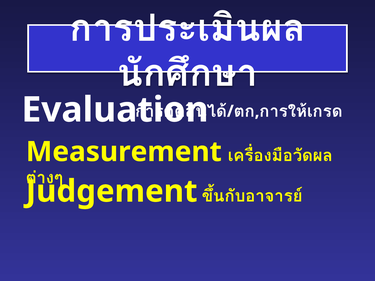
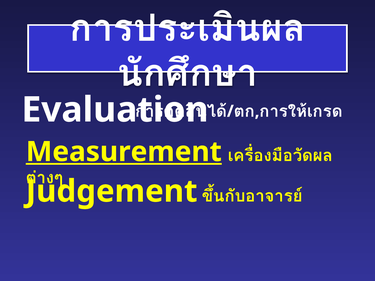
Measurement underline: none -> present
